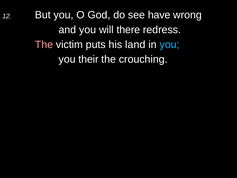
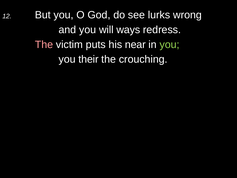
have: have -> lurks
there: there -> ways
land: land -> near
you at (170, 44) colour: light blue -> light green
